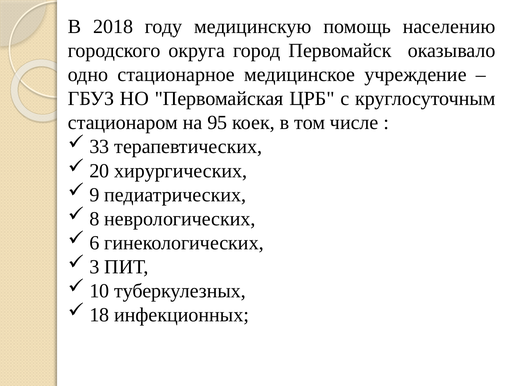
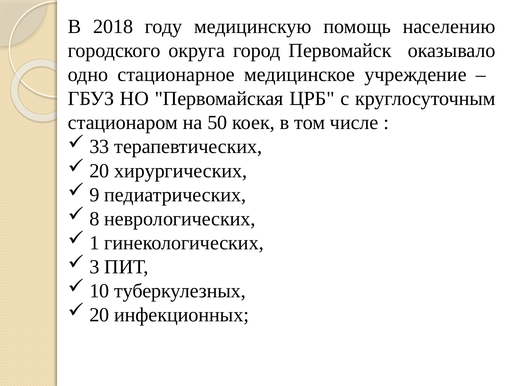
95: 95 -> 50
6: 6 -> 1
18 at (99, 315): 18 -> 20
